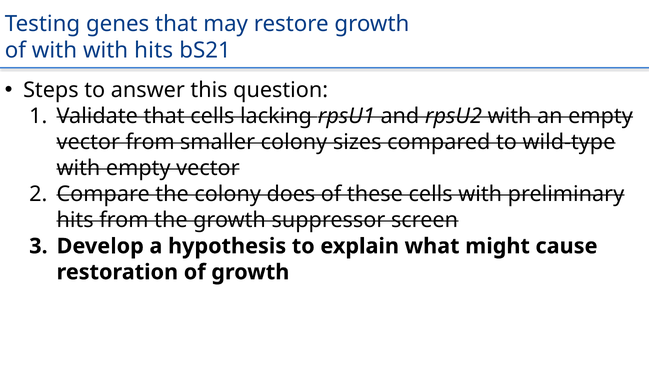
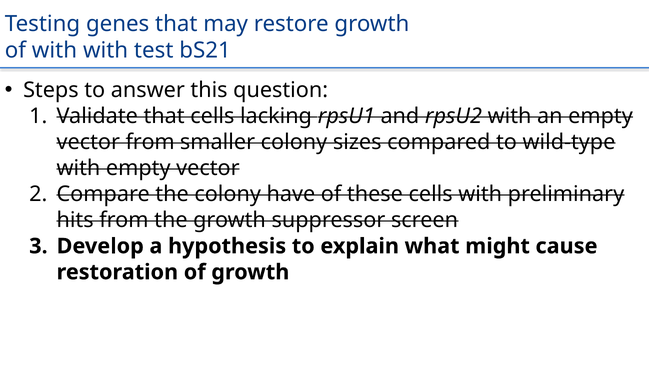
with hits: hits -> test
does: does -> have
